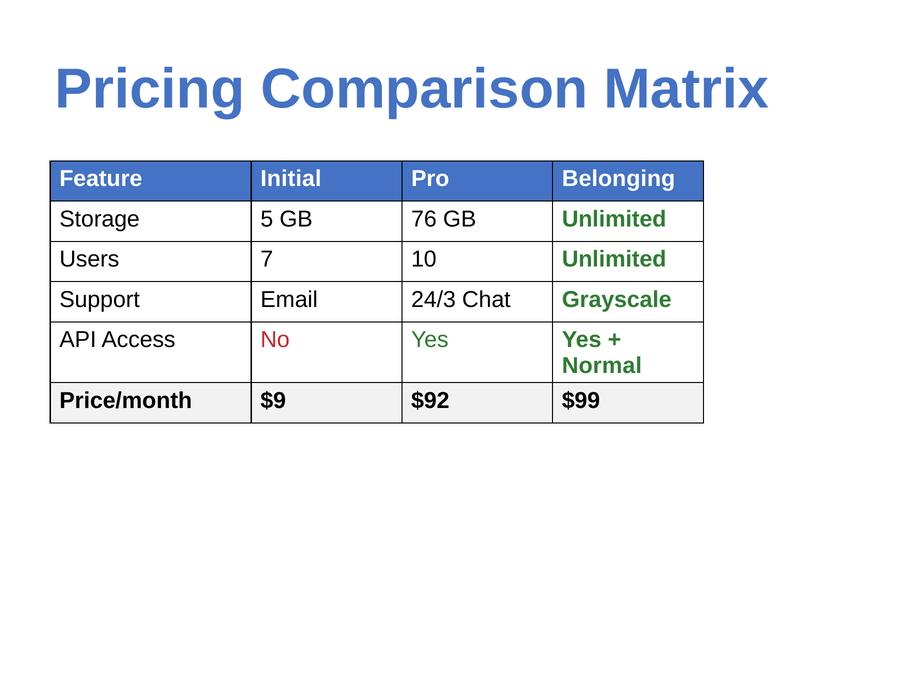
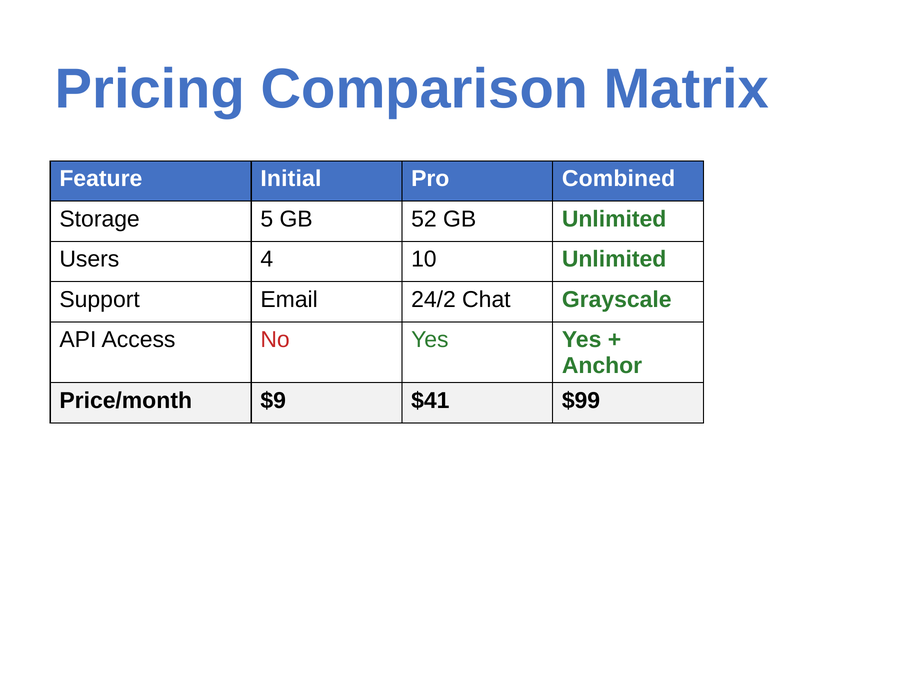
Belonging: Belonging -> Combined
76: 76 -> 52
7: 7 -> 4
24/3: 24/3 -> 24/2
Normal: Normal -> Anchor
$92: $92 -> $41
